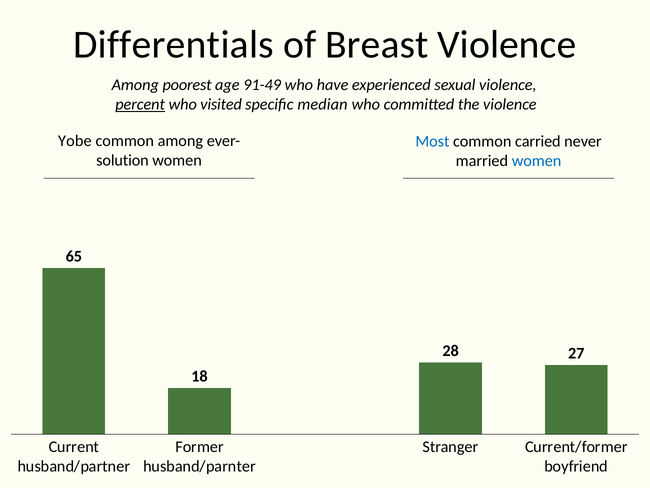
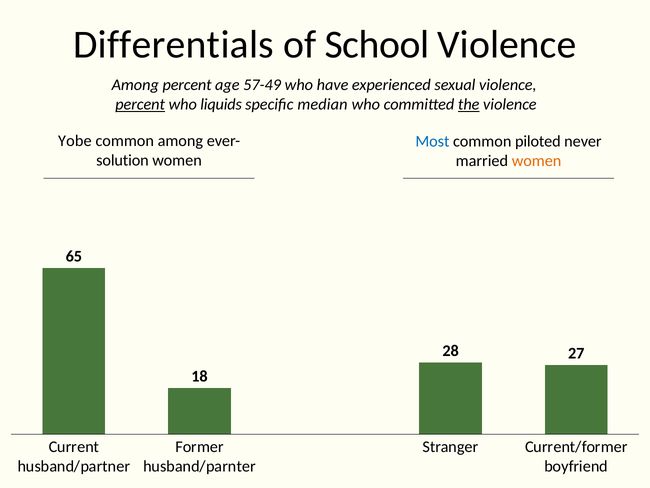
Breast: Breast -> School
Among poorest: poorest -> percent
91-49: 91-49 -> 57-49
visited: visited -> liquids
the underline: none -> present
carried: carried -> piloted
women at (537, 161) colour: blue -> orange
